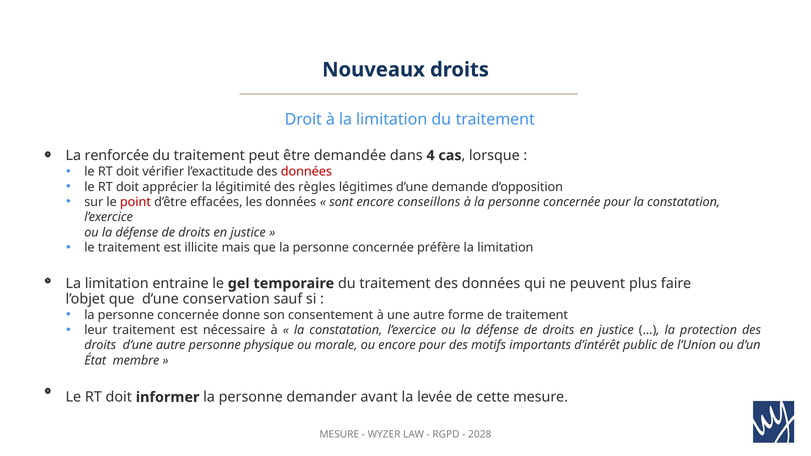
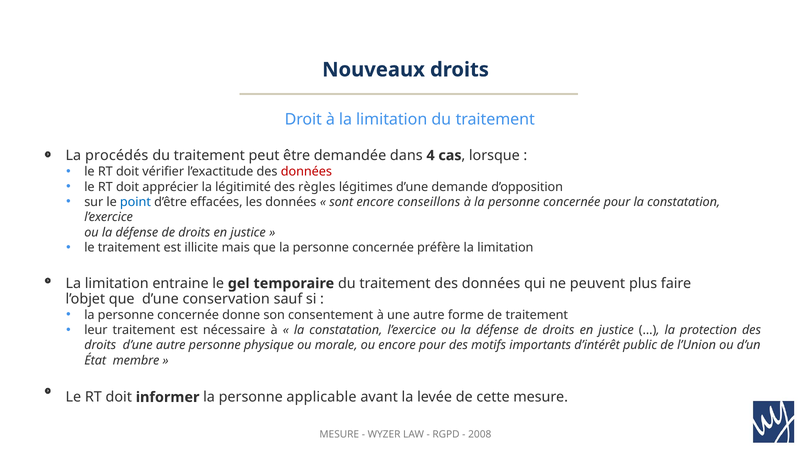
renforcée: renforcée -> procédés
point colour: red -> blue
demander: demander -> applicable
2028: 2028 -> 2008
